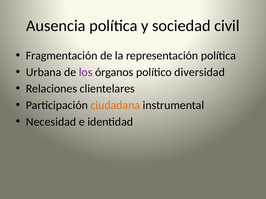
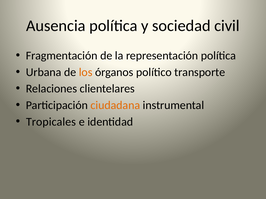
los colour: purple -> orange
diversidad: diversidad -> transporte
Necesidad: Necesidad -> Tropicales
